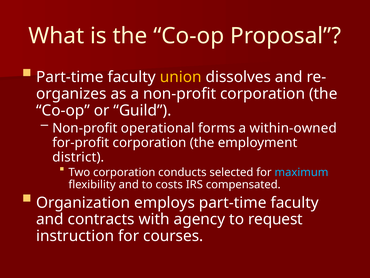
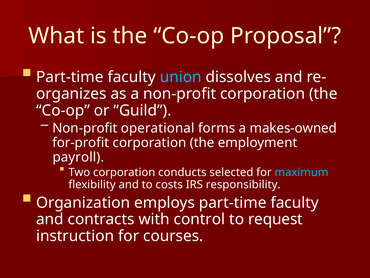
union colour: yellow -> light blue
within-owned: within-owned -> makes-owned
district: district -> payroll
compensated: compensated -> responsibility
agency: agency -> control
